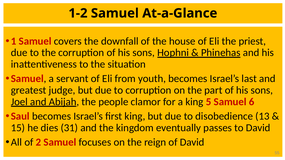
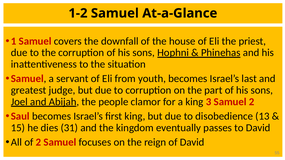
5: 5 -> 3
Samuel 6: 6 -> 2
